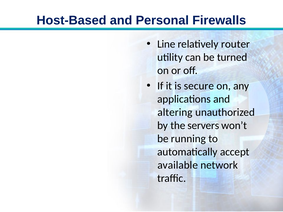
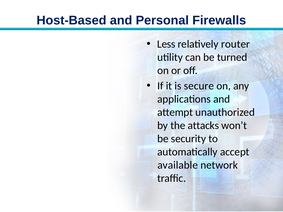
Line: Line -> Less
altering: altering -> attempt
servers: servers -> attacks
running: running -> security
